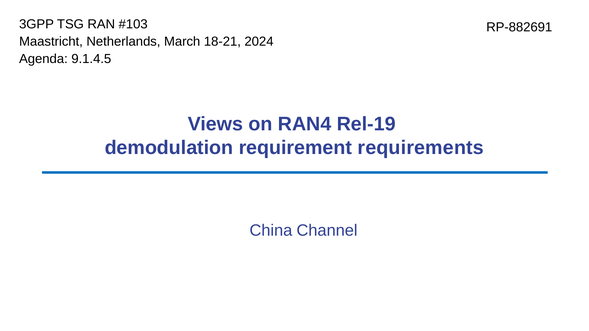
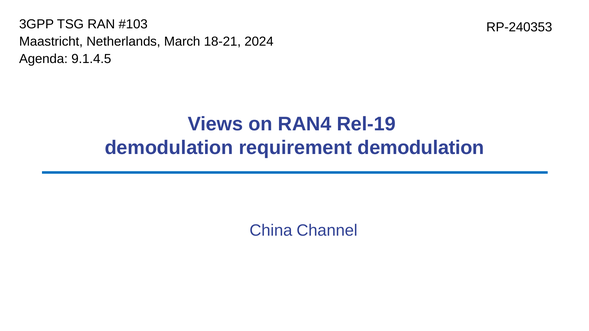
RP-882691: RP-882691 -> RP-240353
requirement requirements: requirements -> demodulation
